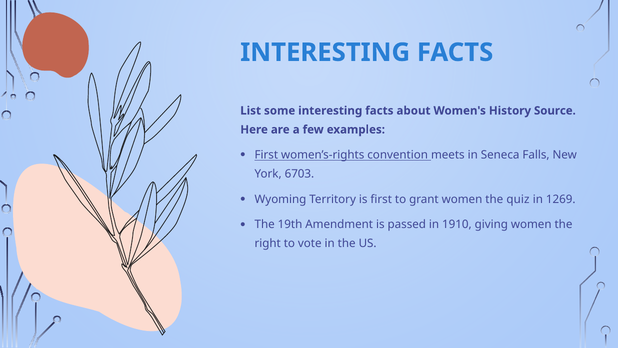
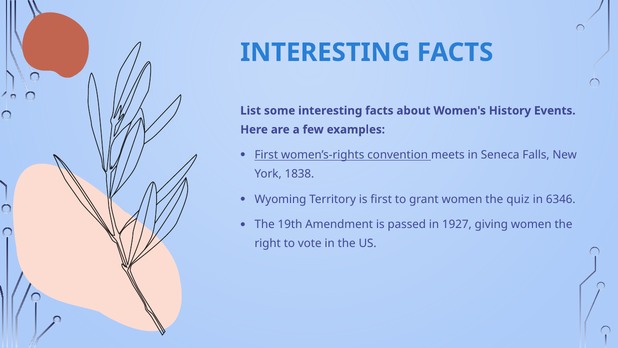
Source: Source -> Events
6703: 6703 -> 1838
1269: 1269 -> 6346
1910: 1910 -> 1927
